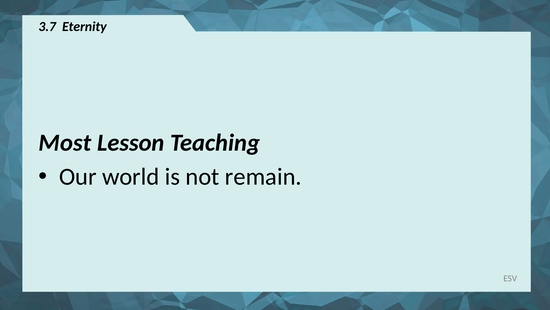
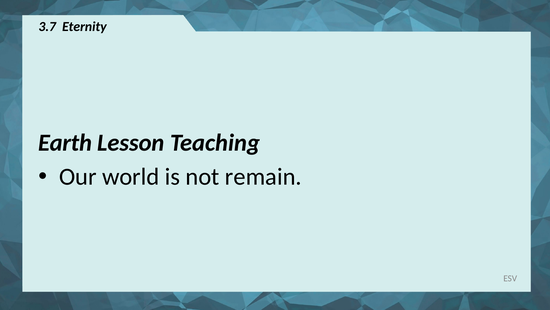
Most: Most -> Earth
